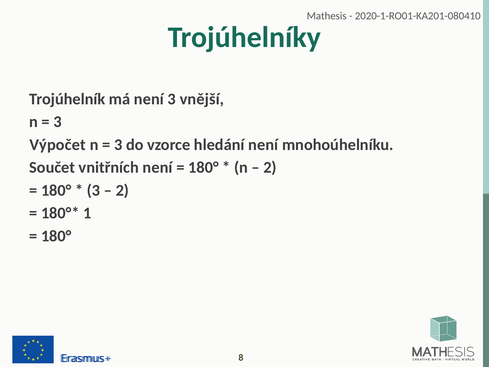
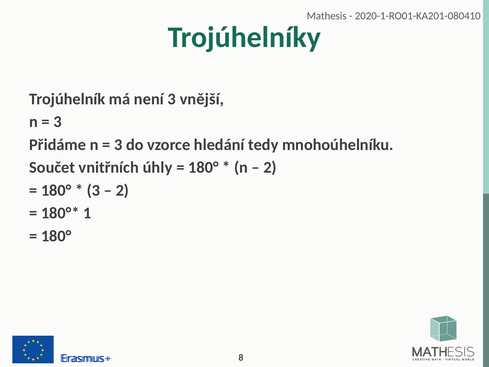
Výpočet: Výpočet -> Přidáme
hledání není: není -> tedy
vnitřních není: není -> úhly
